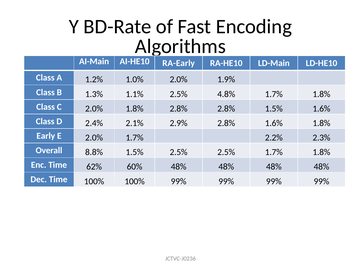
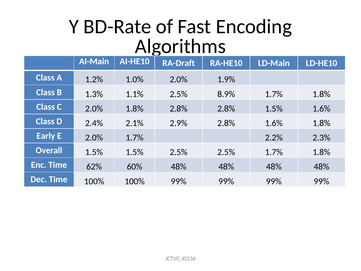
RA-Early: RA-Early -> RA-Draft
4.8%: 4.8% -> 8.9%
Overall 8.8%: 8.8% -> 1.5%
